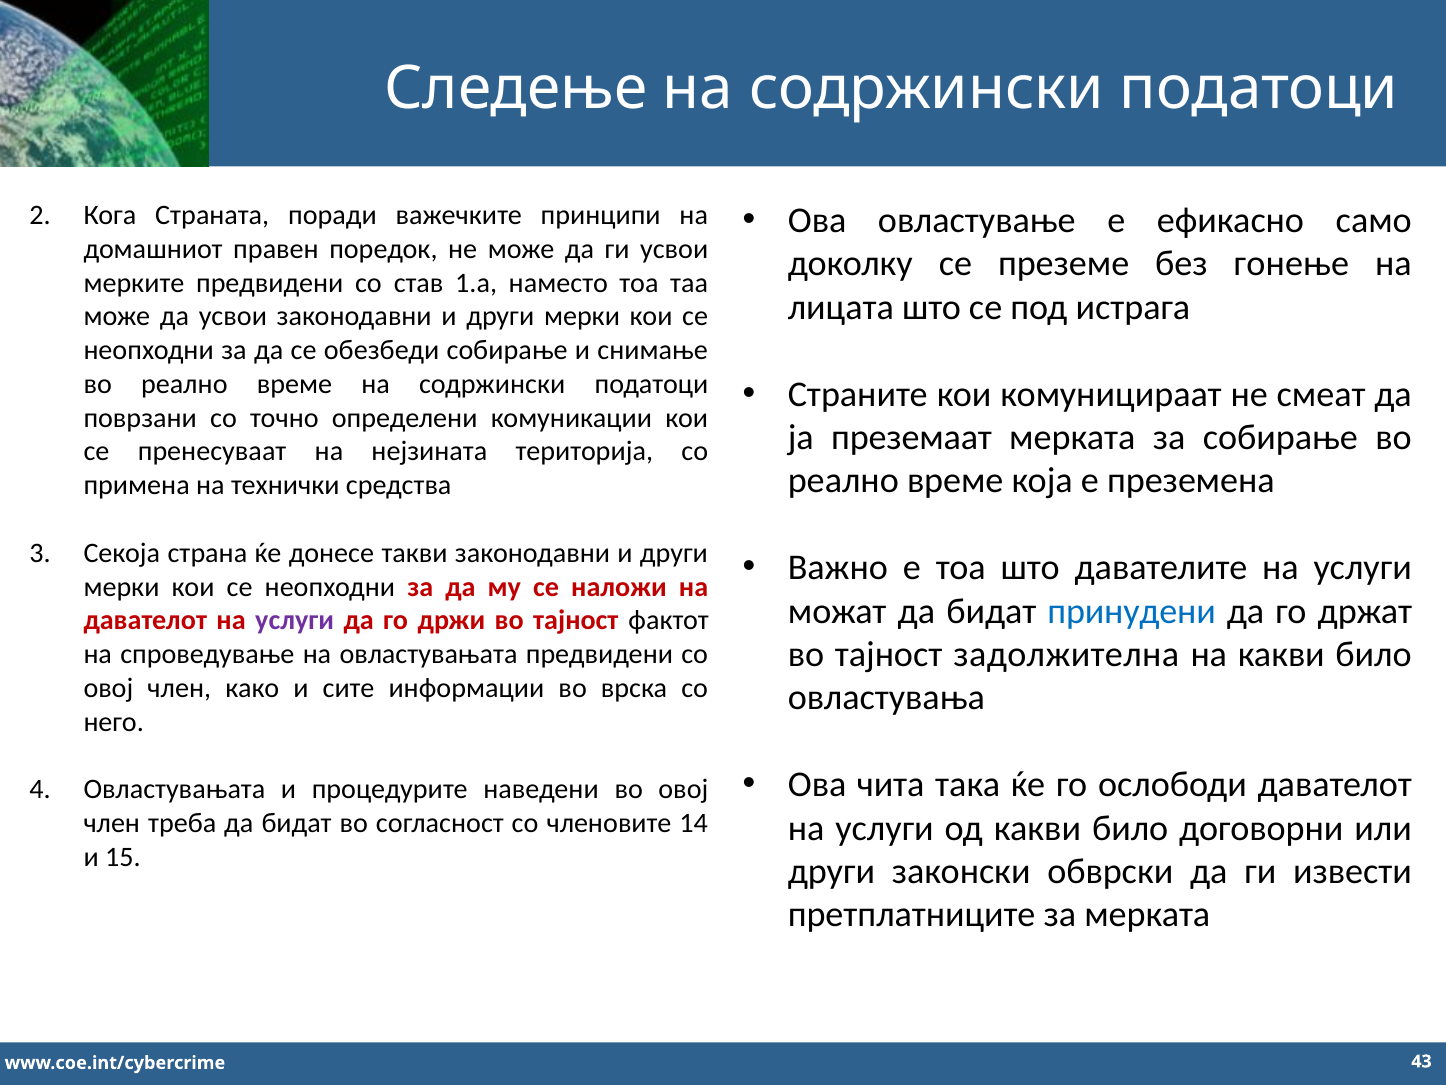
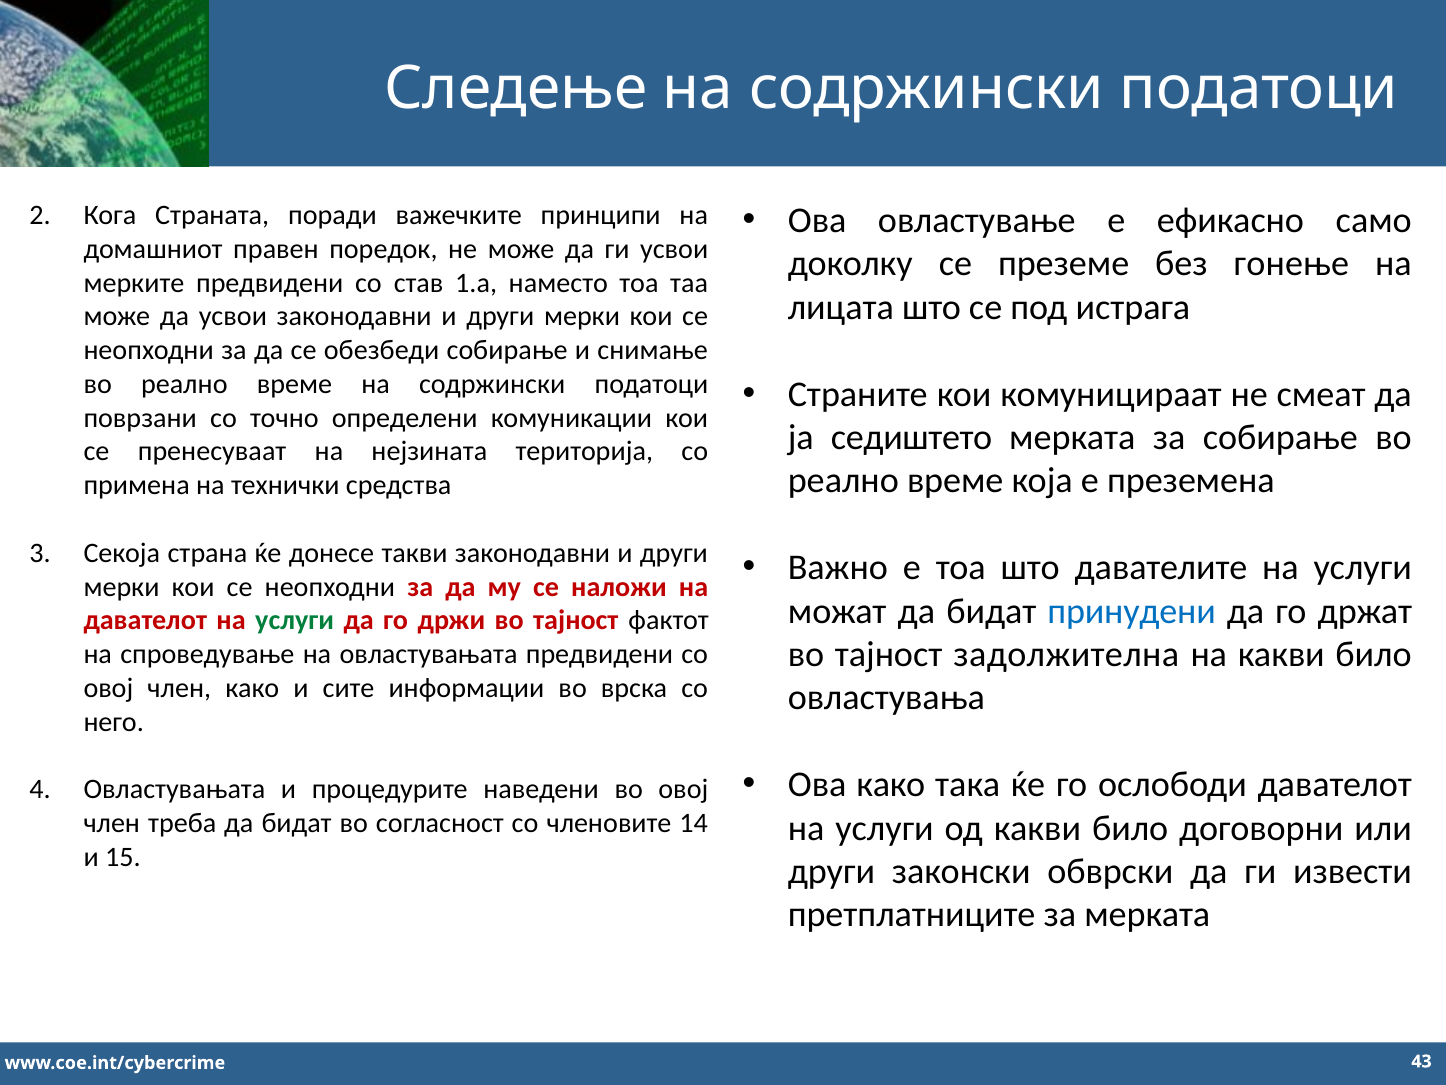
преземаат: преземаат -> седиштето
услуги at (295, 620) colour: purple -> green
Ова чита: чита -> како
